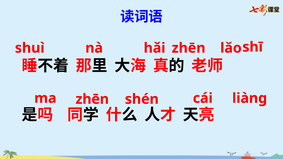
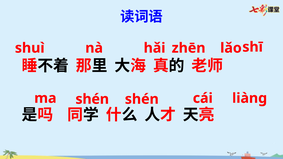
ma zhēn: zhēn -> shén
